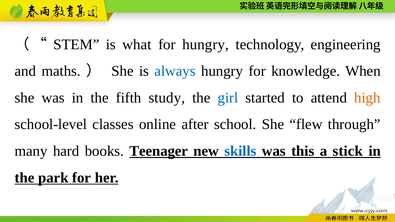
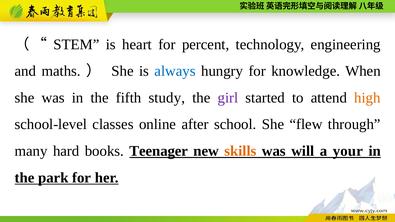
what: what -> heart
for hungry: hungry -> percent
girl colour: blue -> purple
skills colour: blue -> orange
this: this -> will
stick: stick -> your
